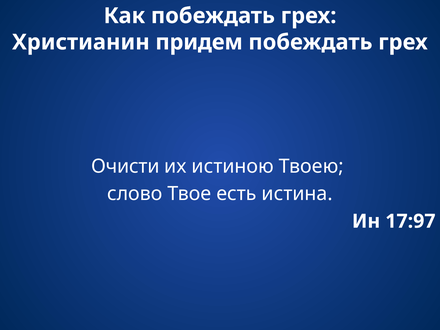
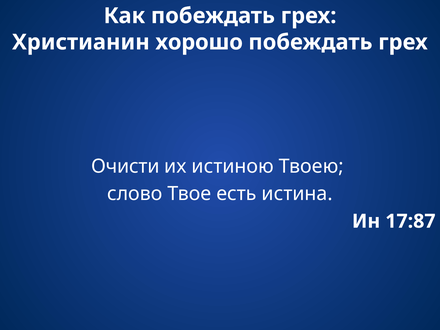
придем: придем -> хорошо
17:97: 17:97 -> 17:87
